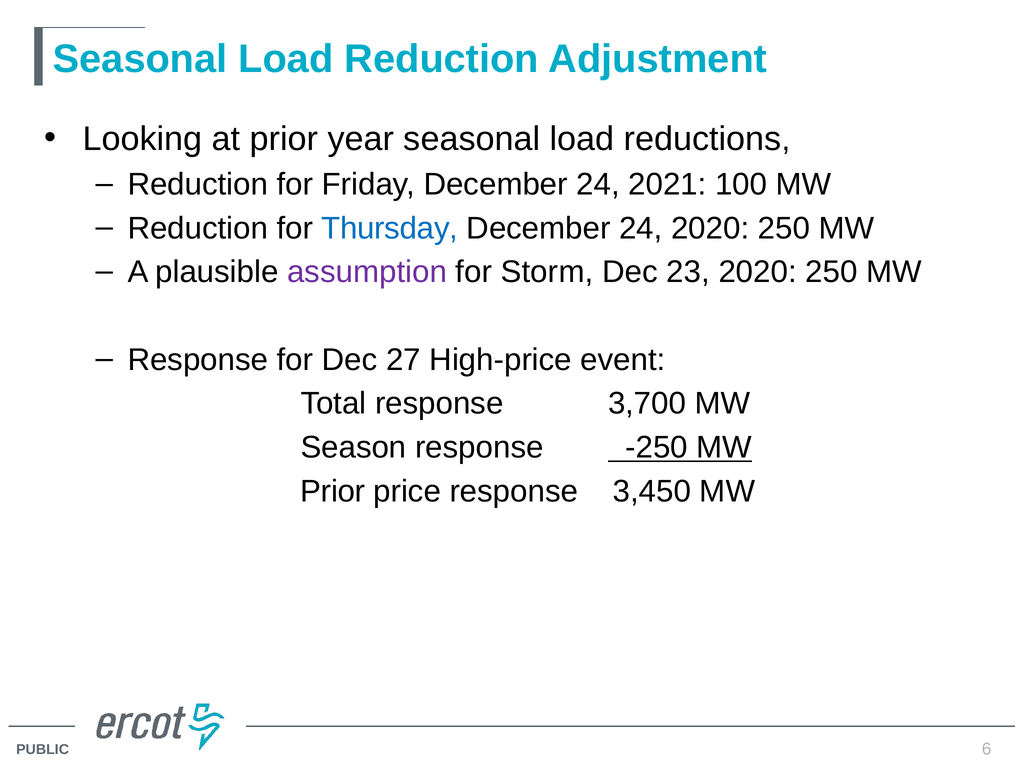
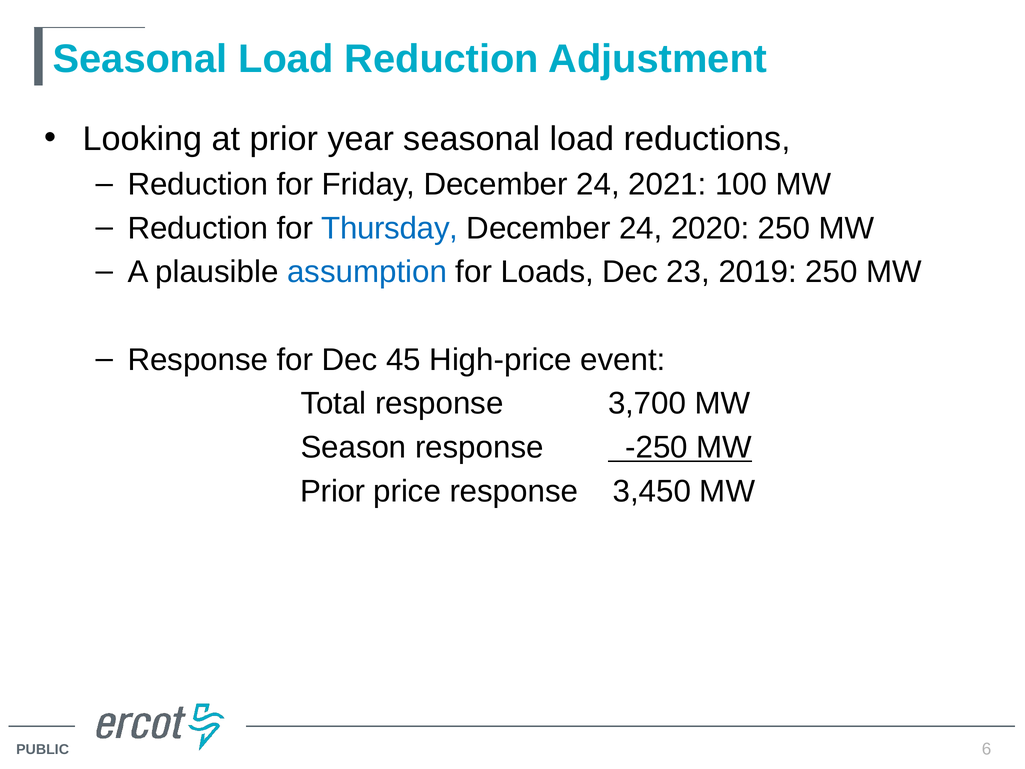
assumption colour: purple -> blue
Storm: Storm -> Loads
23 2020: 2020 -> 2019
27: 27 -> 45
